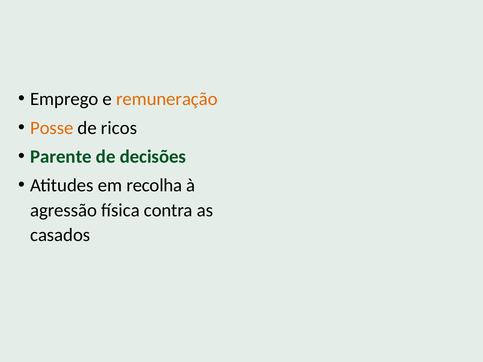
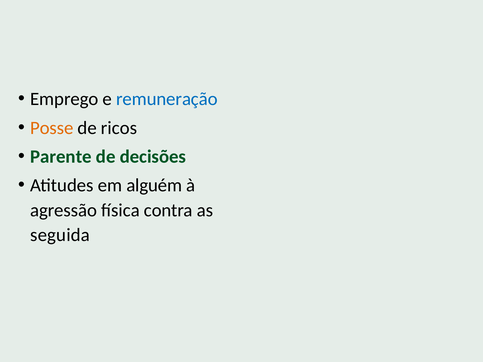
remuneração colour: orange -> blue
recolha: recolha -> alguém
casados: casados -> seguida
